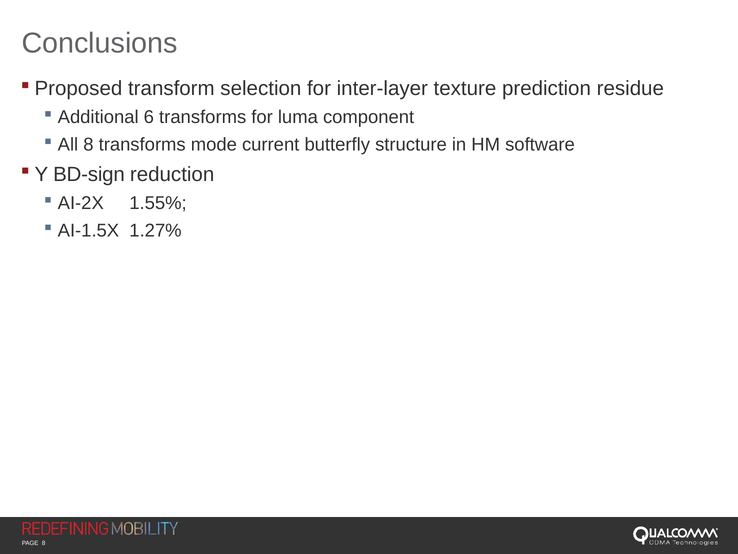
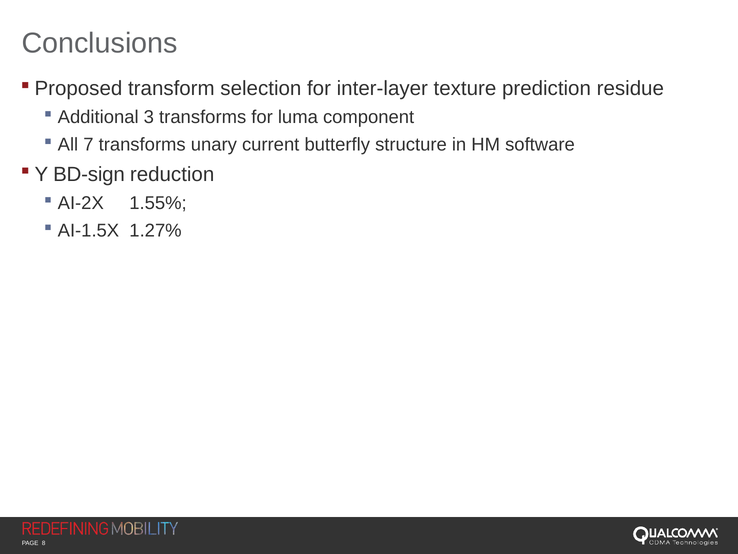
6: 6 -> 3
All 8: 8 -> 7
mode: mode -> unary
